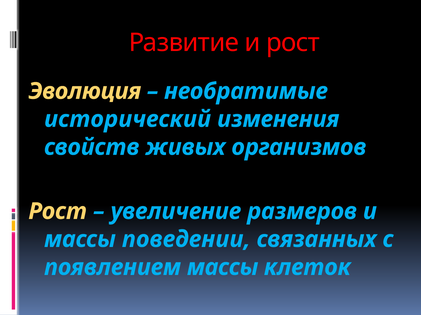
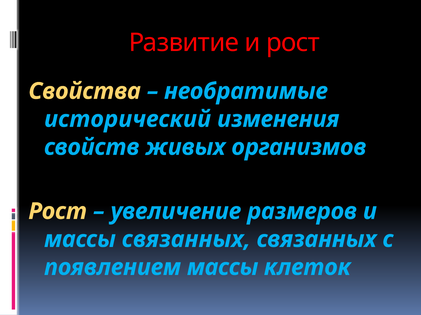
Эволюция: Эволюция -> Свойства
массы поведении: поведении -> связанных
